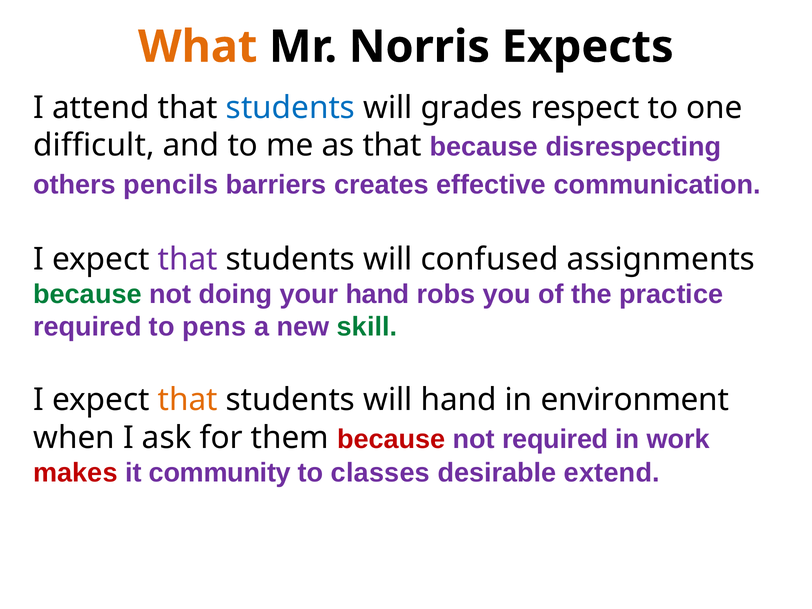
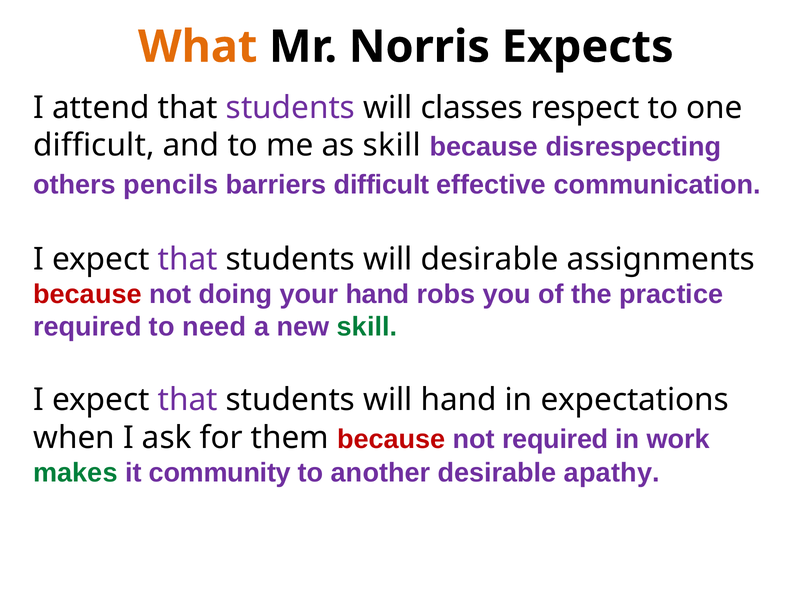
students at (291, 108) colour: blue -> purple
grades: grades -> classes
as that: that -> skill
barriers creates: creates -> difficult
will confused: confused -> desirable
because at (87, 294) colour: green -> red
pens: pens -> need
that at (188, 400) colour: orange -> purple
environment: environment -> expectations
makes colour: red -> green
classes: classes -> another
extend: extend -> apathy
